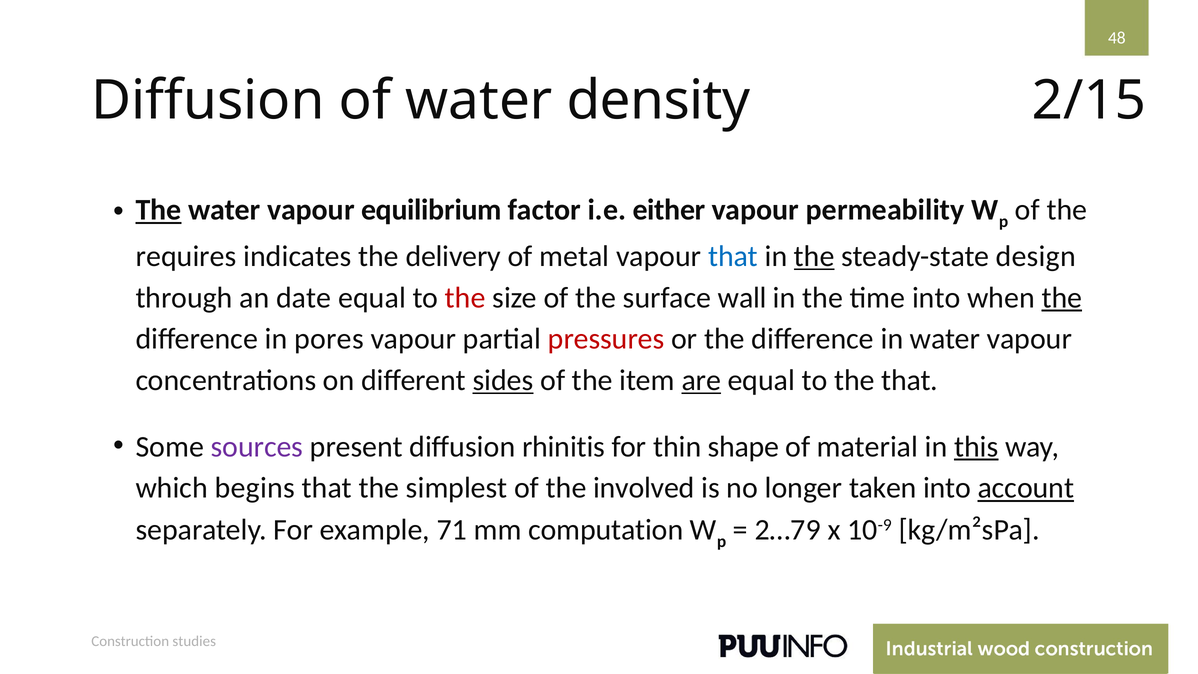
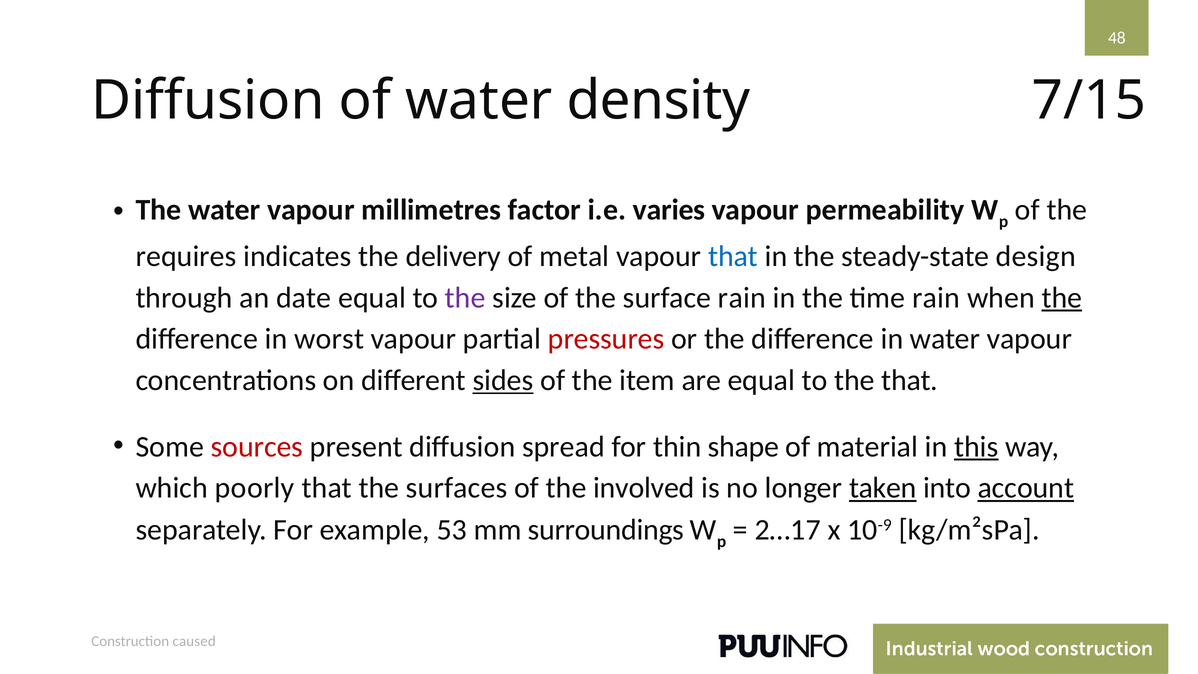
2/15: 2/15 -> 7/15
The at (159, 210) underline: present -> none
equilibrium: equilibrium -> millimetres
either: either -> varies
the at (814, 256) underline: present -> none
the at (465, 298) colour: red -> purple
surface wall: wall -> rain
time into: into -> rain
pores: pores -> worst
are underline: present -> none
sources colour: purple -> red
rhinitis: rhinitis -> spread
begins: begins -> poorly
simplest: simplest -> surfaces
taken underline: none -> present
71: 71 -> 53
computation: computation -> surroundings
2…79: 2…79 -> 2…17
studies: studies -> caused
